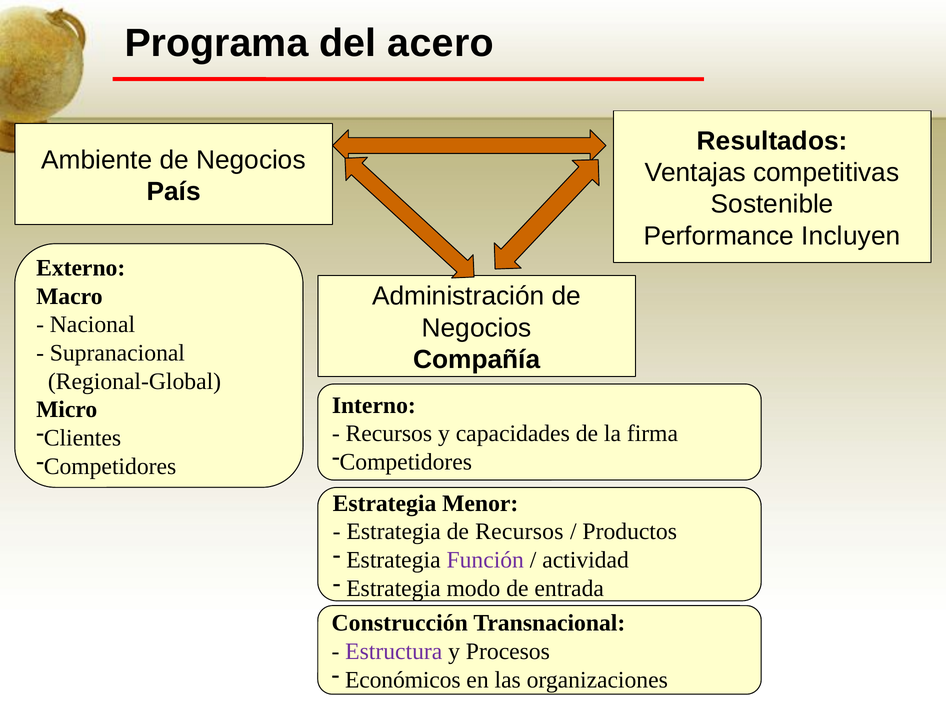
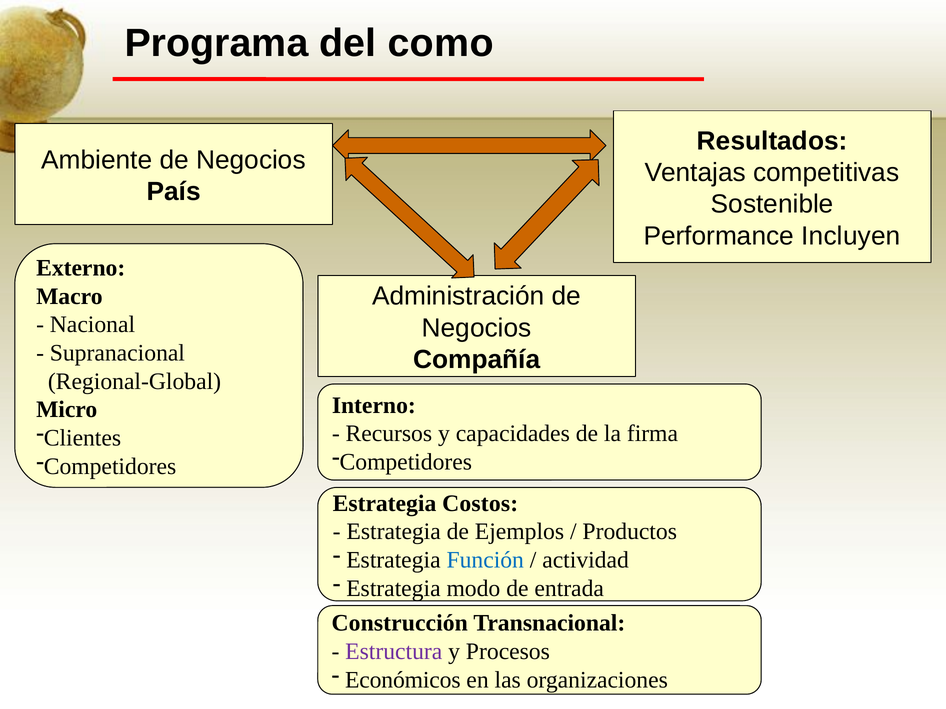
acero: acero -> como
Menor: Menor -> Costos
de Recursos: Recursos -> Ejemplos
Función colour: purple -> blue
